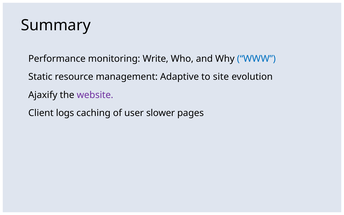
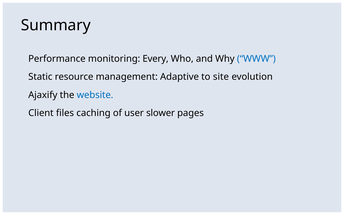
Write: Write -> Every
website colour: purple -> blue
logs: logs -> files
